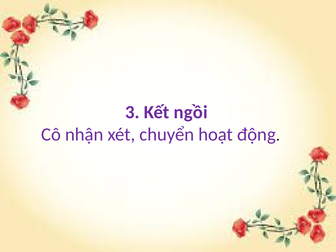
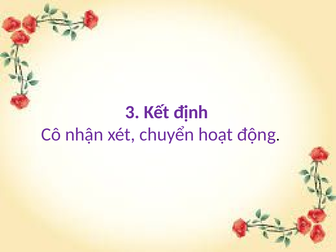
ngồi: ngồi -> định
